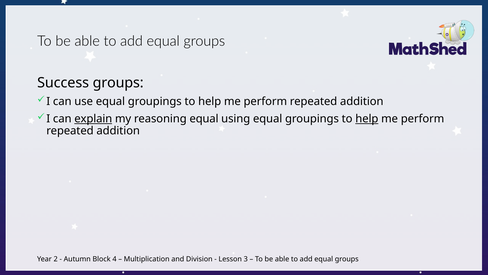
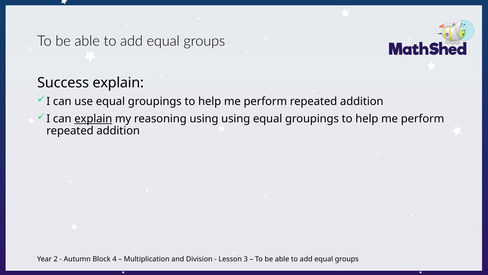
Success groups: groups -> explain
reasoning equal: equal -> using
help at (367, 118) underline: present -> none
